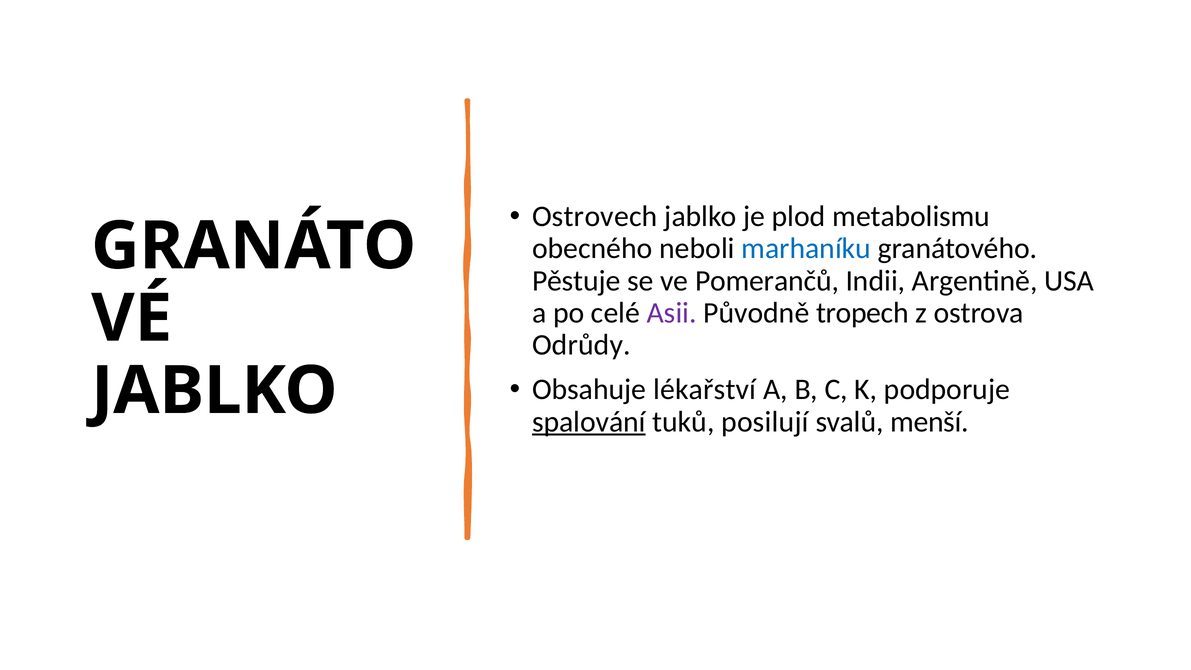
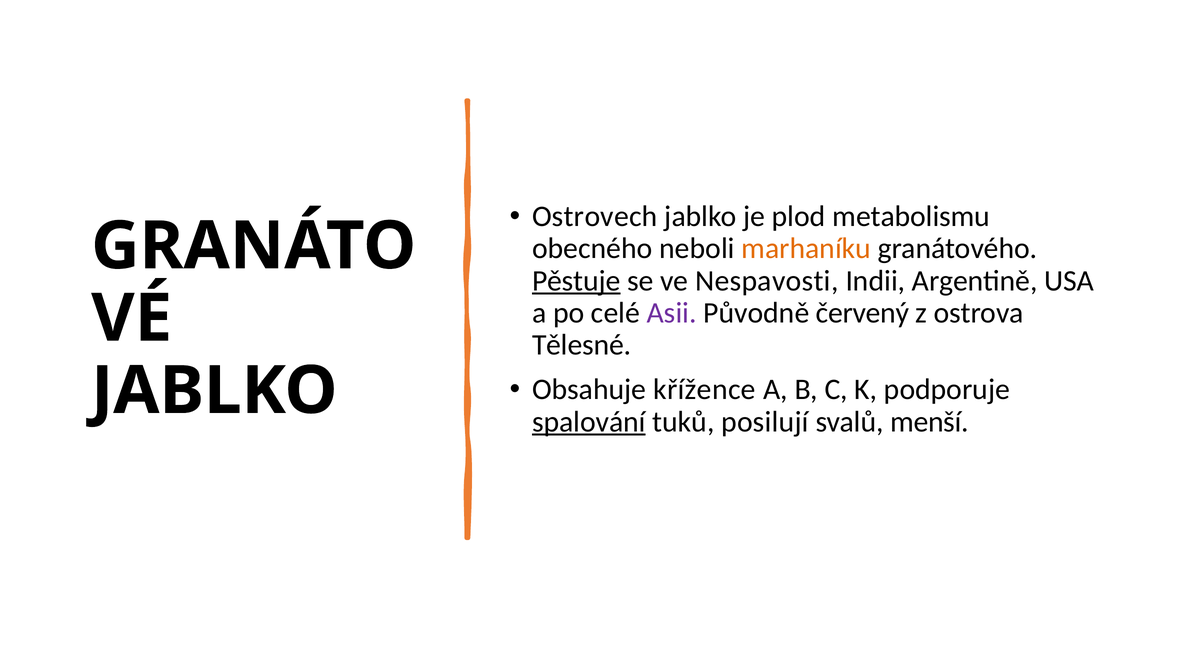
marhaníku colour: blue -> orange
Pěstuje underline: none -> present
Pomerančů: Pomerančů -> Nespavosti
tropech: tropech -> červený
Odrůdy: Odrůdy -> Tělesné
lékařství: lékařství -> křížence
